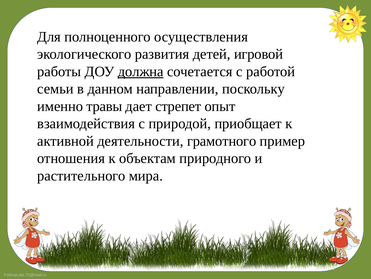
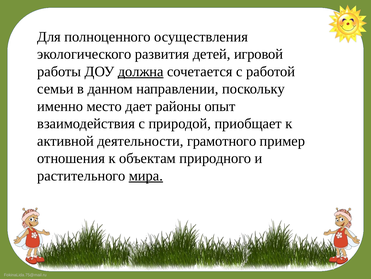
травы: травы -> место
стрепет: стрепет -> районы
мира underline: none -> present
